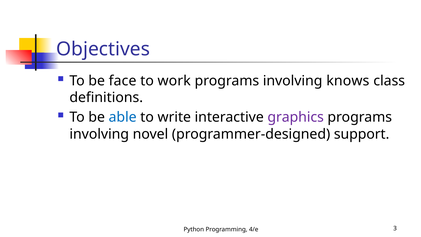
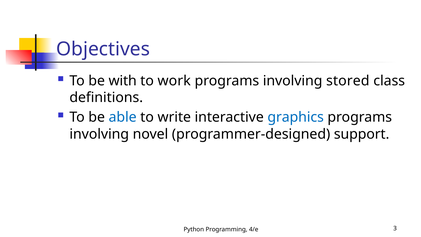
face: face -> with
knows: knows -> stored
graphics colour: purple -> blue
